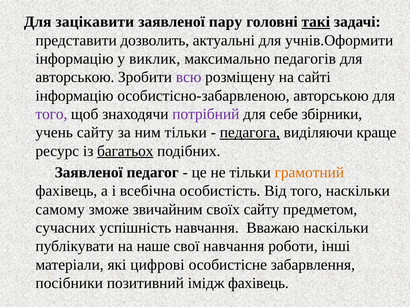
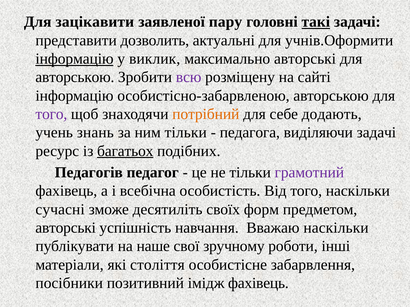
інформацію at (74, 59) underline: none -> present
максимально педагогів: педагогів -> авторські
потрібний colour: purple -> orange
збірники: збірники -> додають
учень сайту: сайту -> знань
педагога underline: present -> none
виділяючи краще: краще -> задачі
Заявленої at (89, 173): Заявленої -> Педагогів
грамотний colour: orange -> purple
самому: самому -> сучасні
звичайним: звичайним -> десятиліть
своїх сайту: сайту -> форм
сучасних at (66, 228): сучасних -> авторські
свої навчання: навчання -> зручному
цифрові: цифрові -> століття
